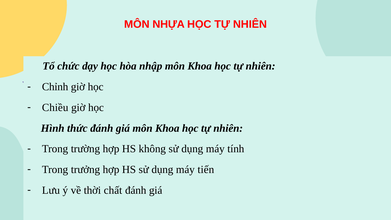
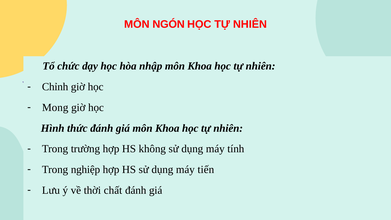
NHỰA: NHỰA -> NGÓN
Chiều: Chiều -> Mong
trưởng: trưởng -> nghiệp
